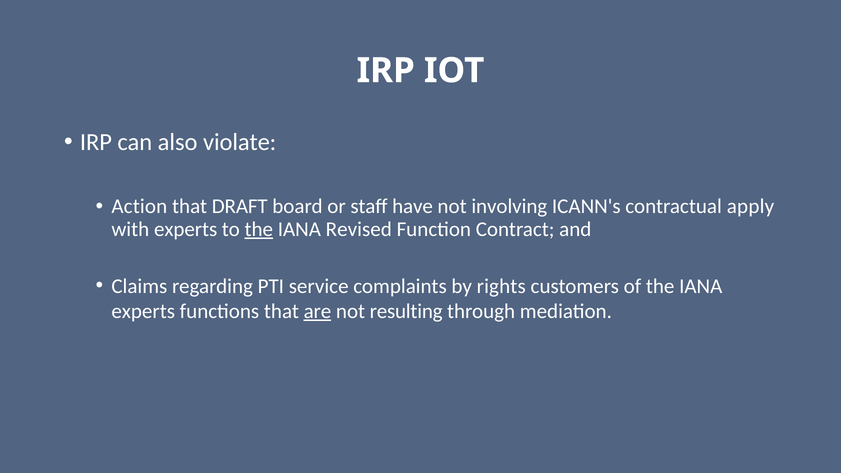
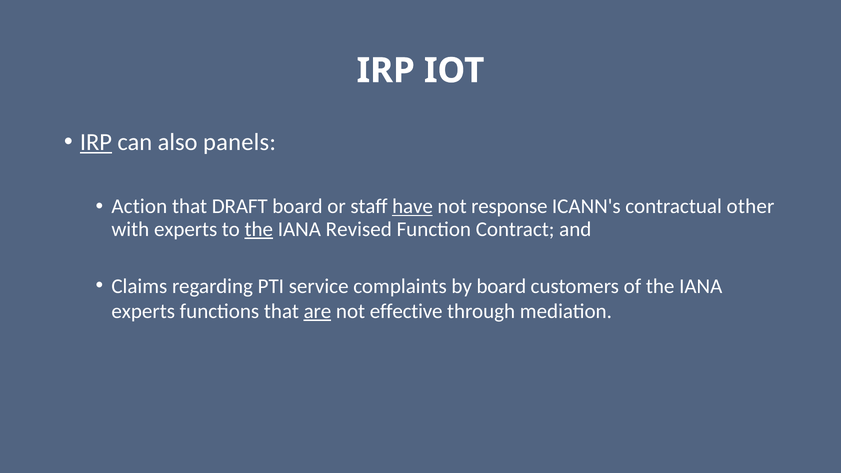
IRP at (96, 142) underline: none -> present
violate: violate -> panels
have underline: none -> present
involving: involving -> response
apply: apply -> other
by rights: rights -> board
resulting: resulting -> effective
